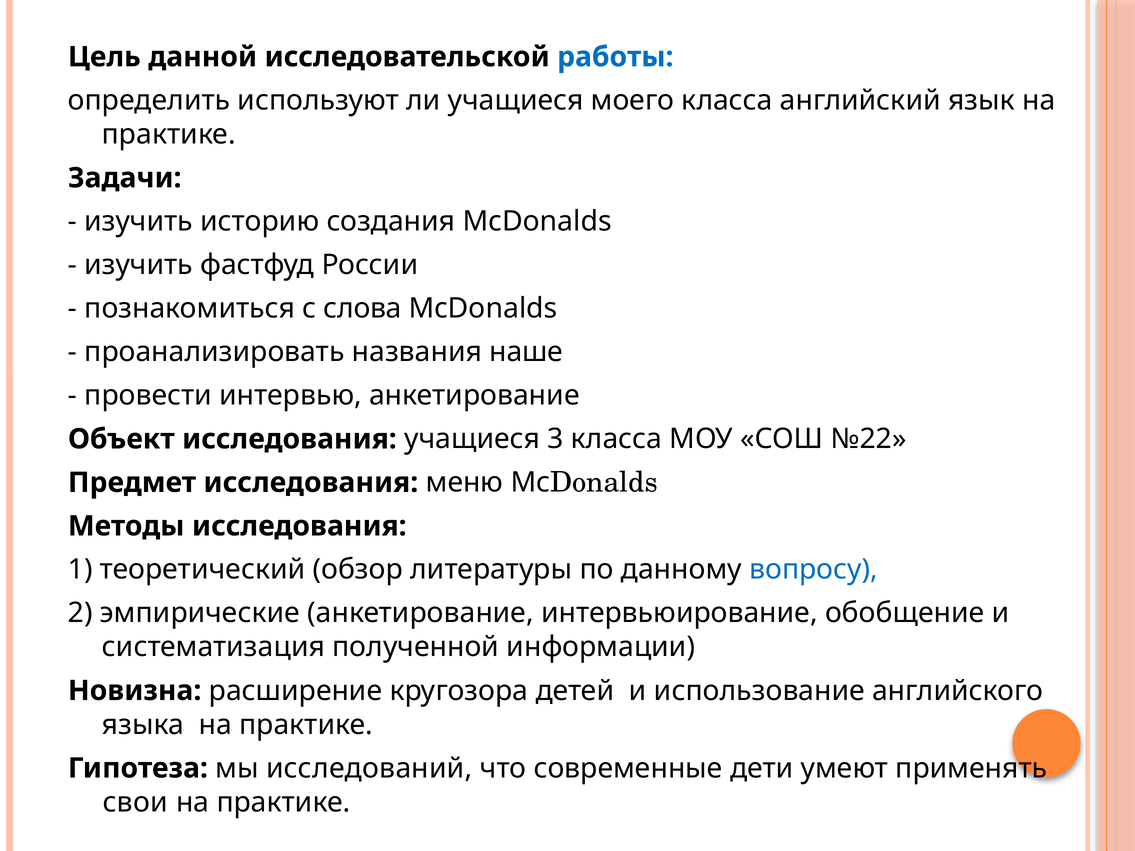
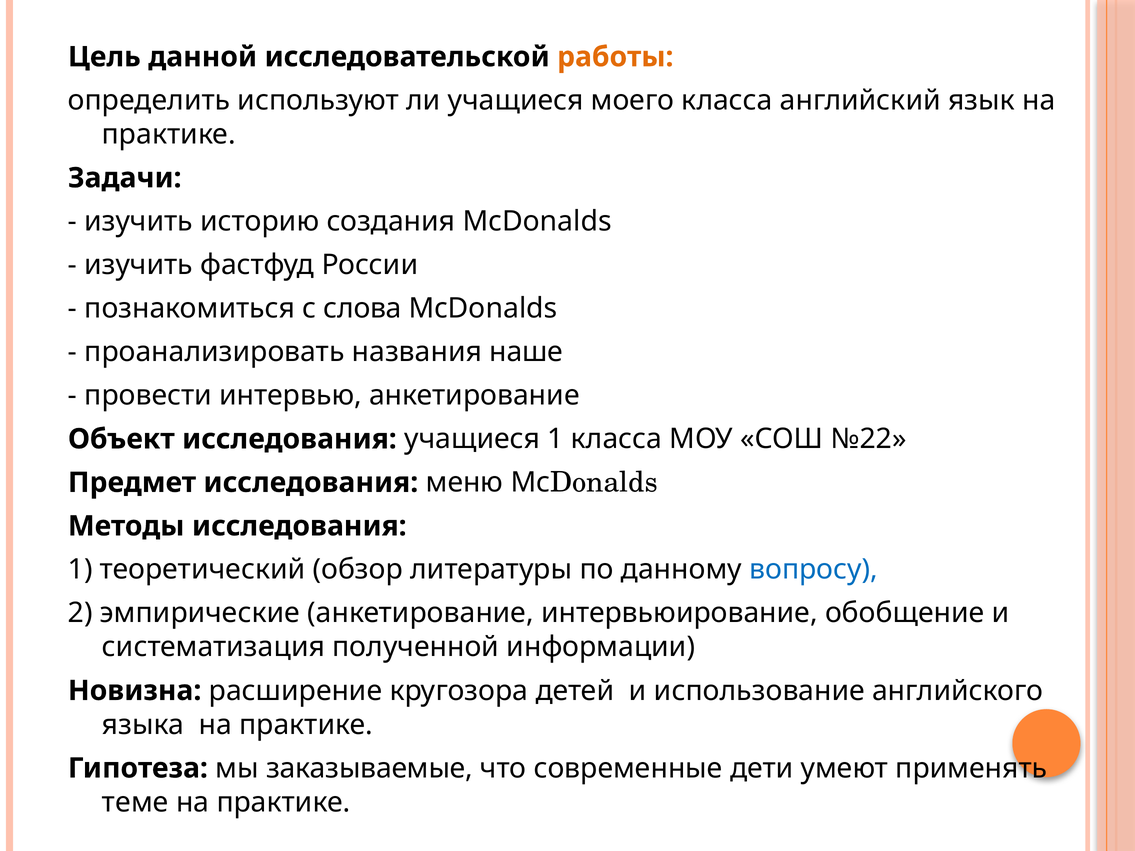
работы colour: blue -> orange
учащиеся 3: 3 -> 1
исследований: исследований -> заказываемые
свои: свои -> теме
